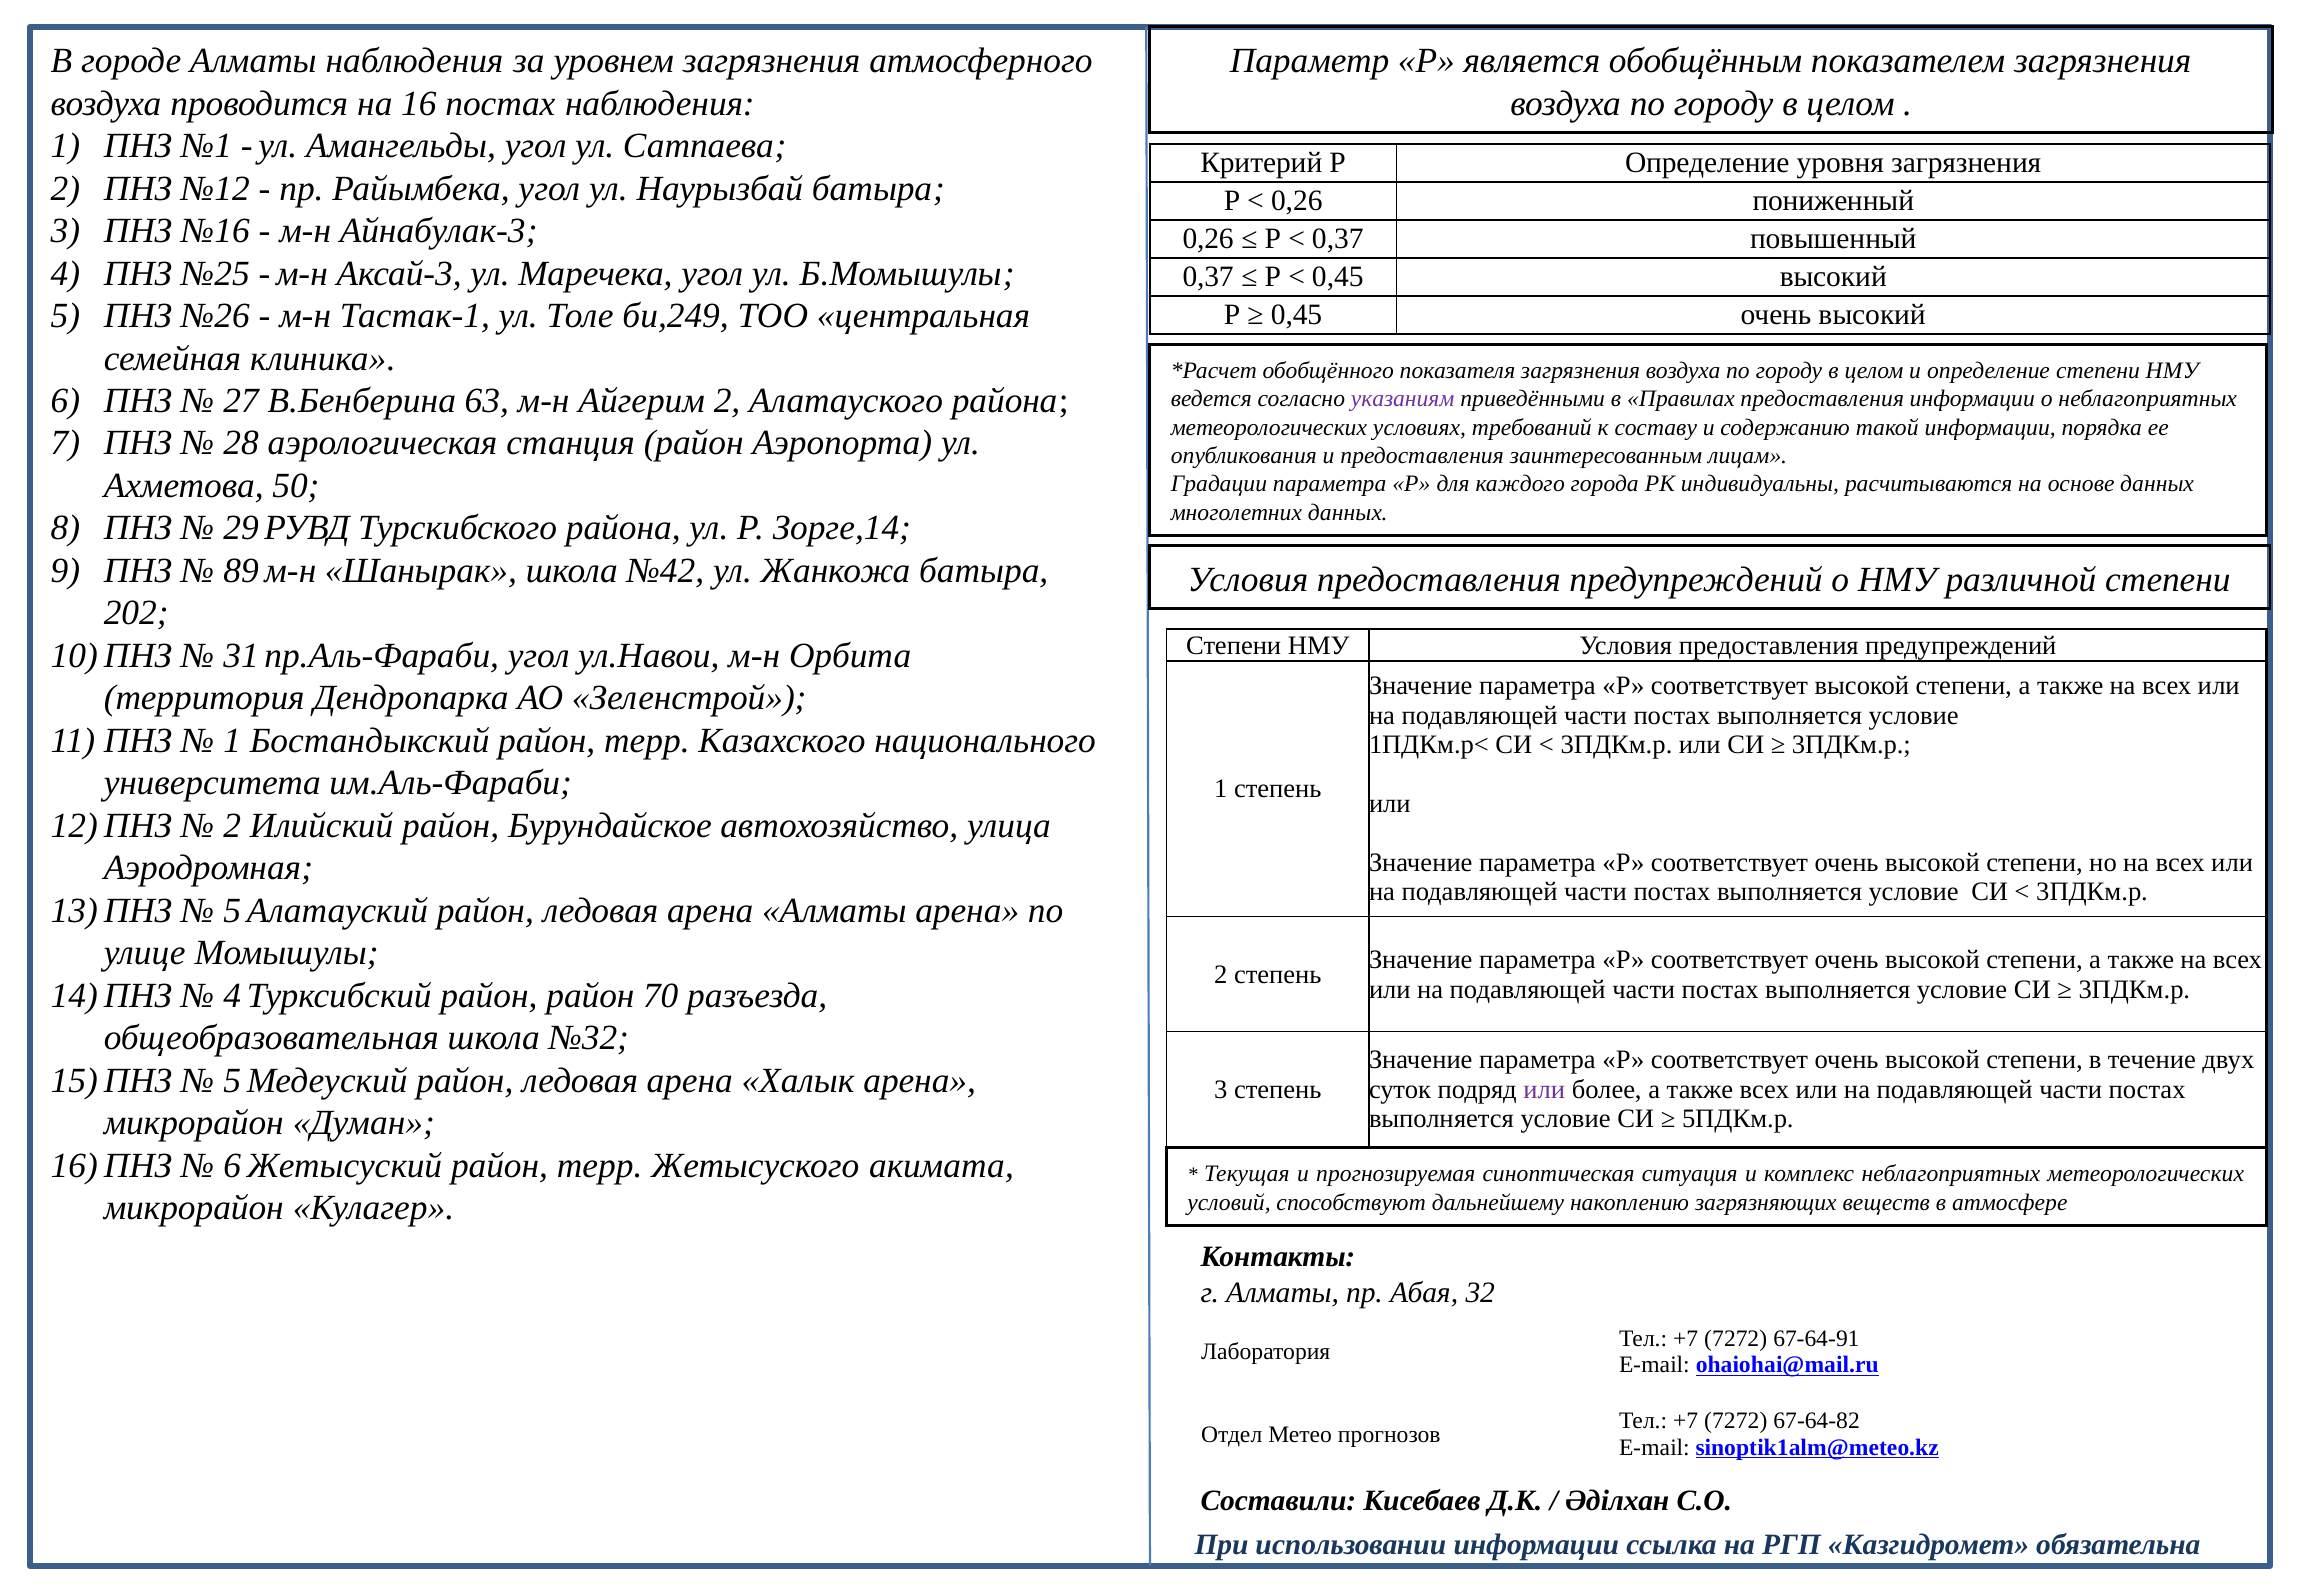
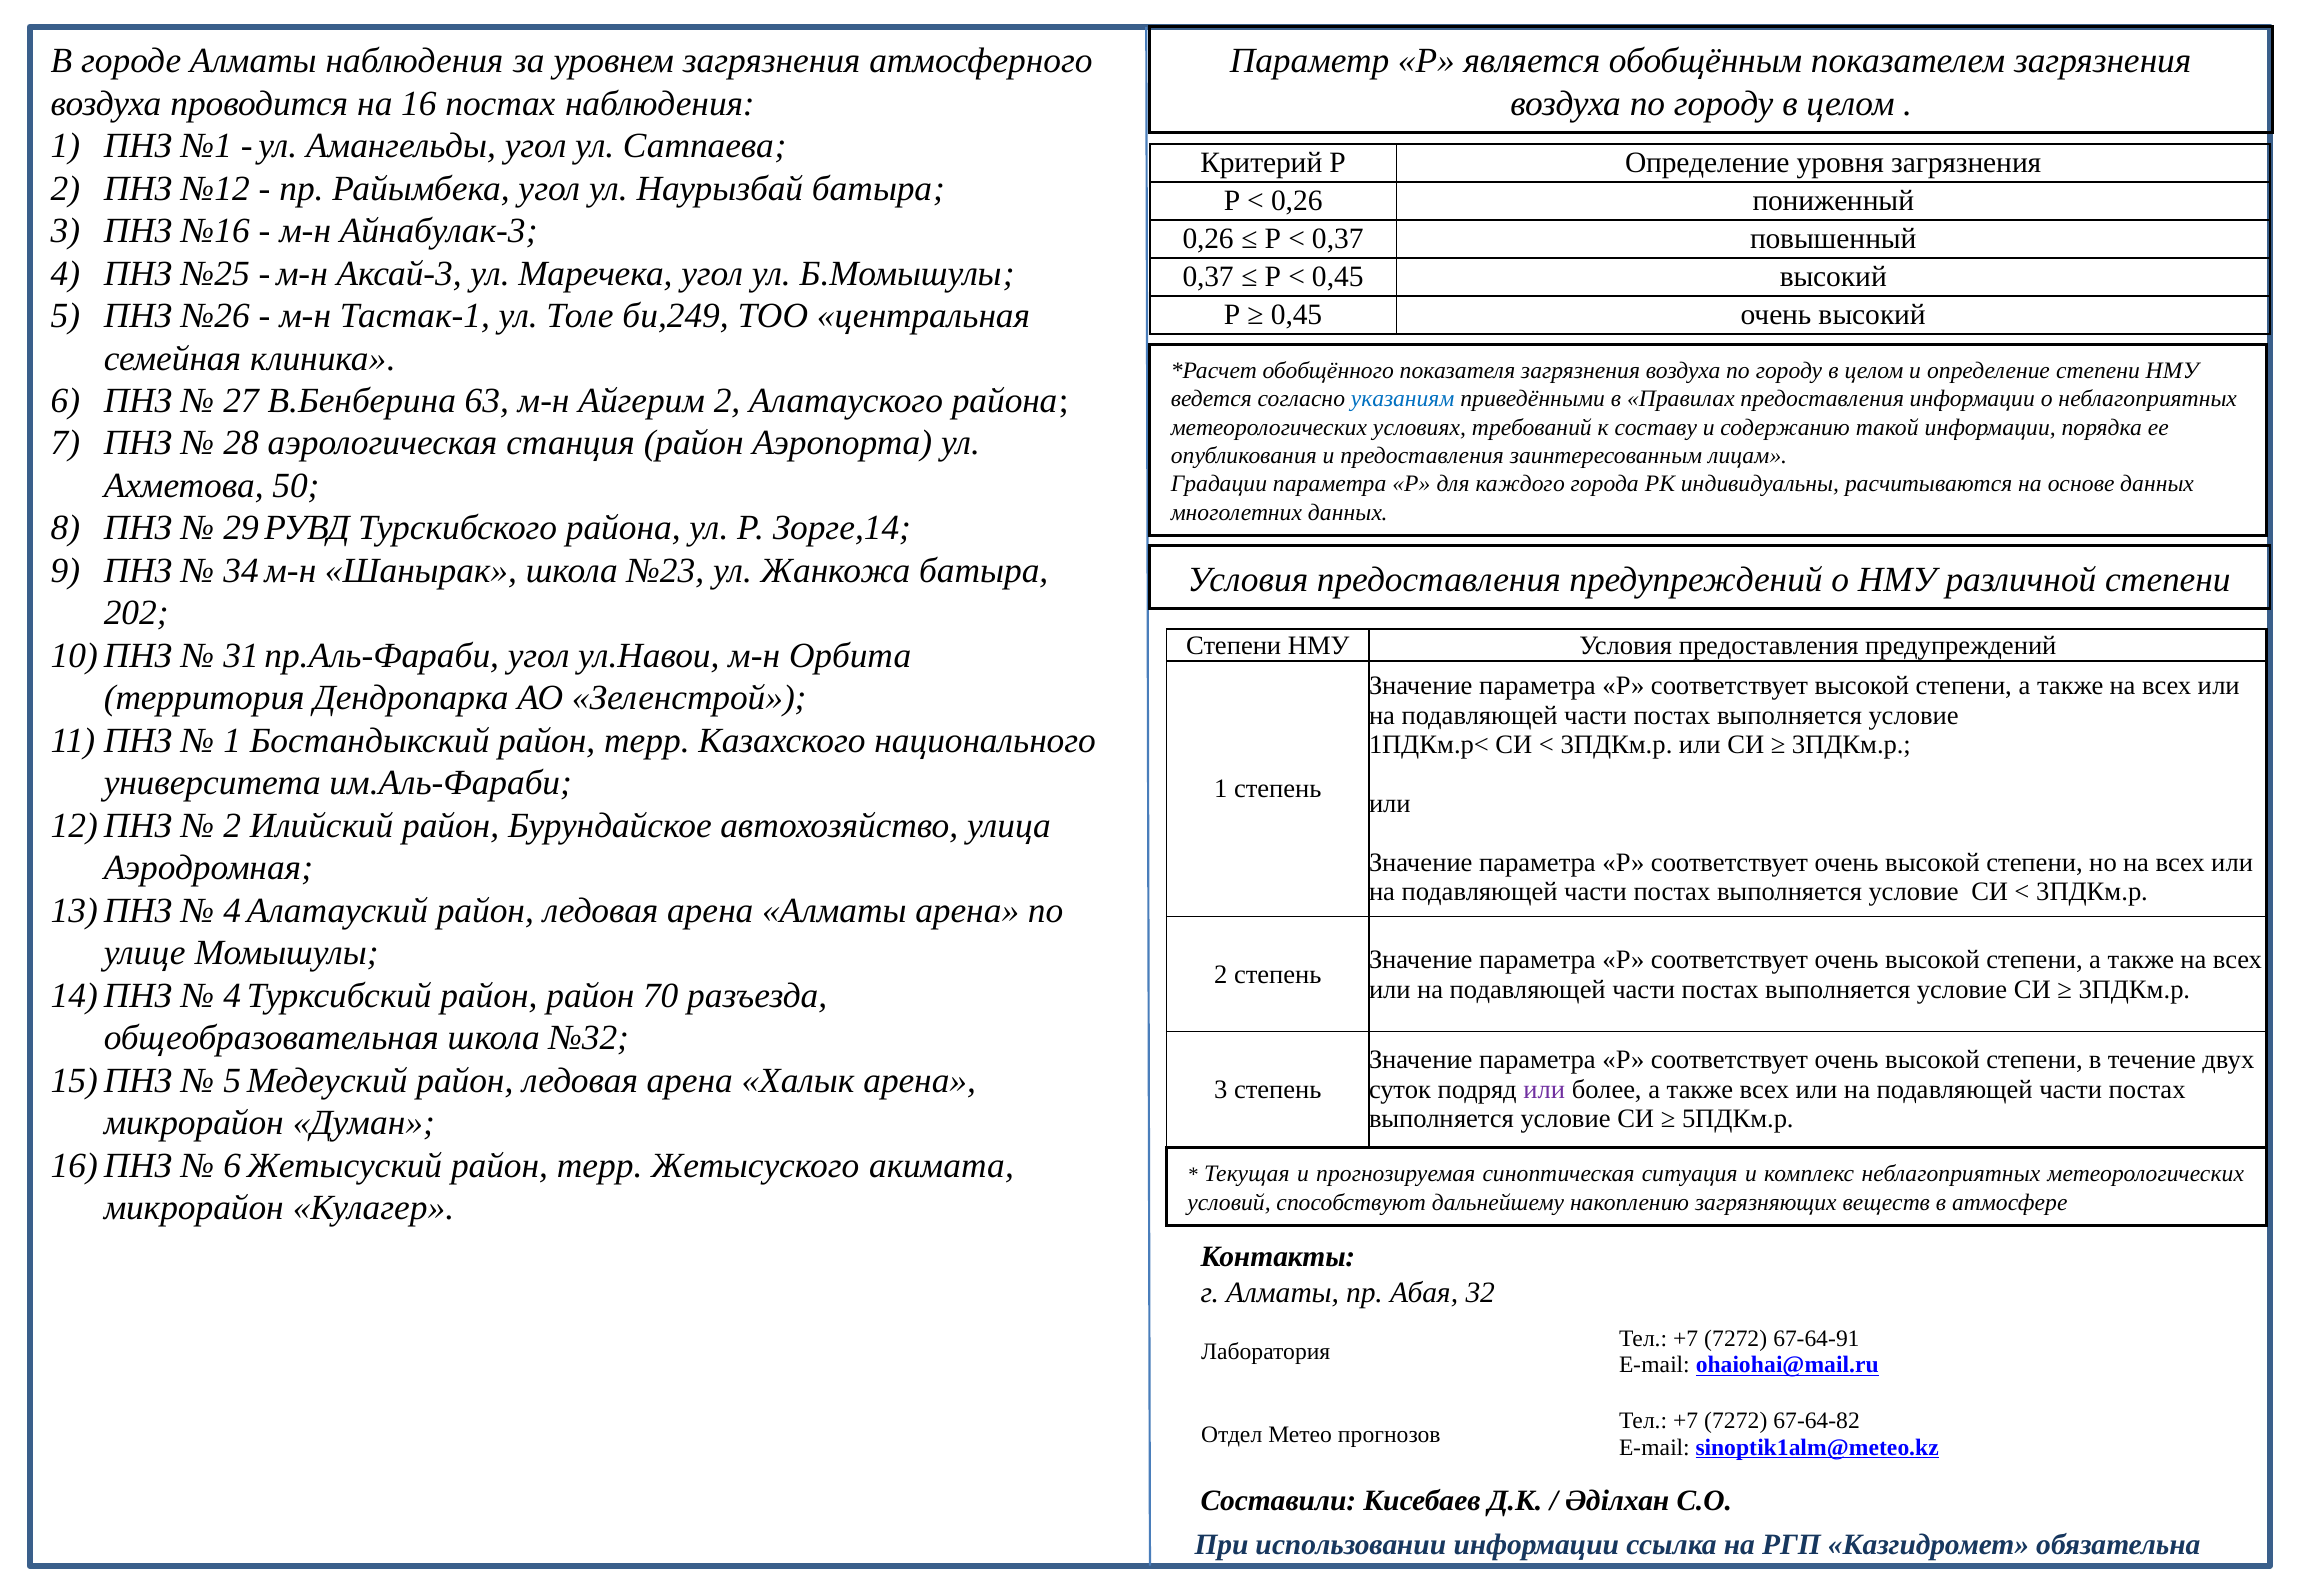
указаниям colour: purple -> blue
89: 89 -> 34
№42: №42 -> №23
5 at (232, 910): 5 -> 4
